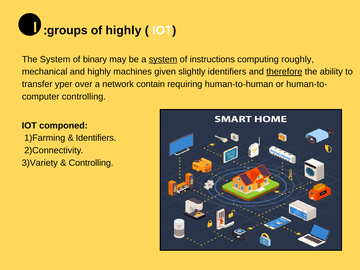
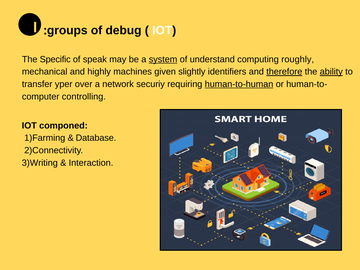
of highly: highly -> debug
The System: System -> Specific
binary: binary -> speak
instructions: instructions -> understand
ability underline: none -> present
contain: contain -> securiy
human-to-human underline: none -> present
Identifiers at (96, 138): Identifiers -> Database
3)Variety: 3)Variety -> 3)Writing
Controlling at (91, 163): Controlling -> Interaction
